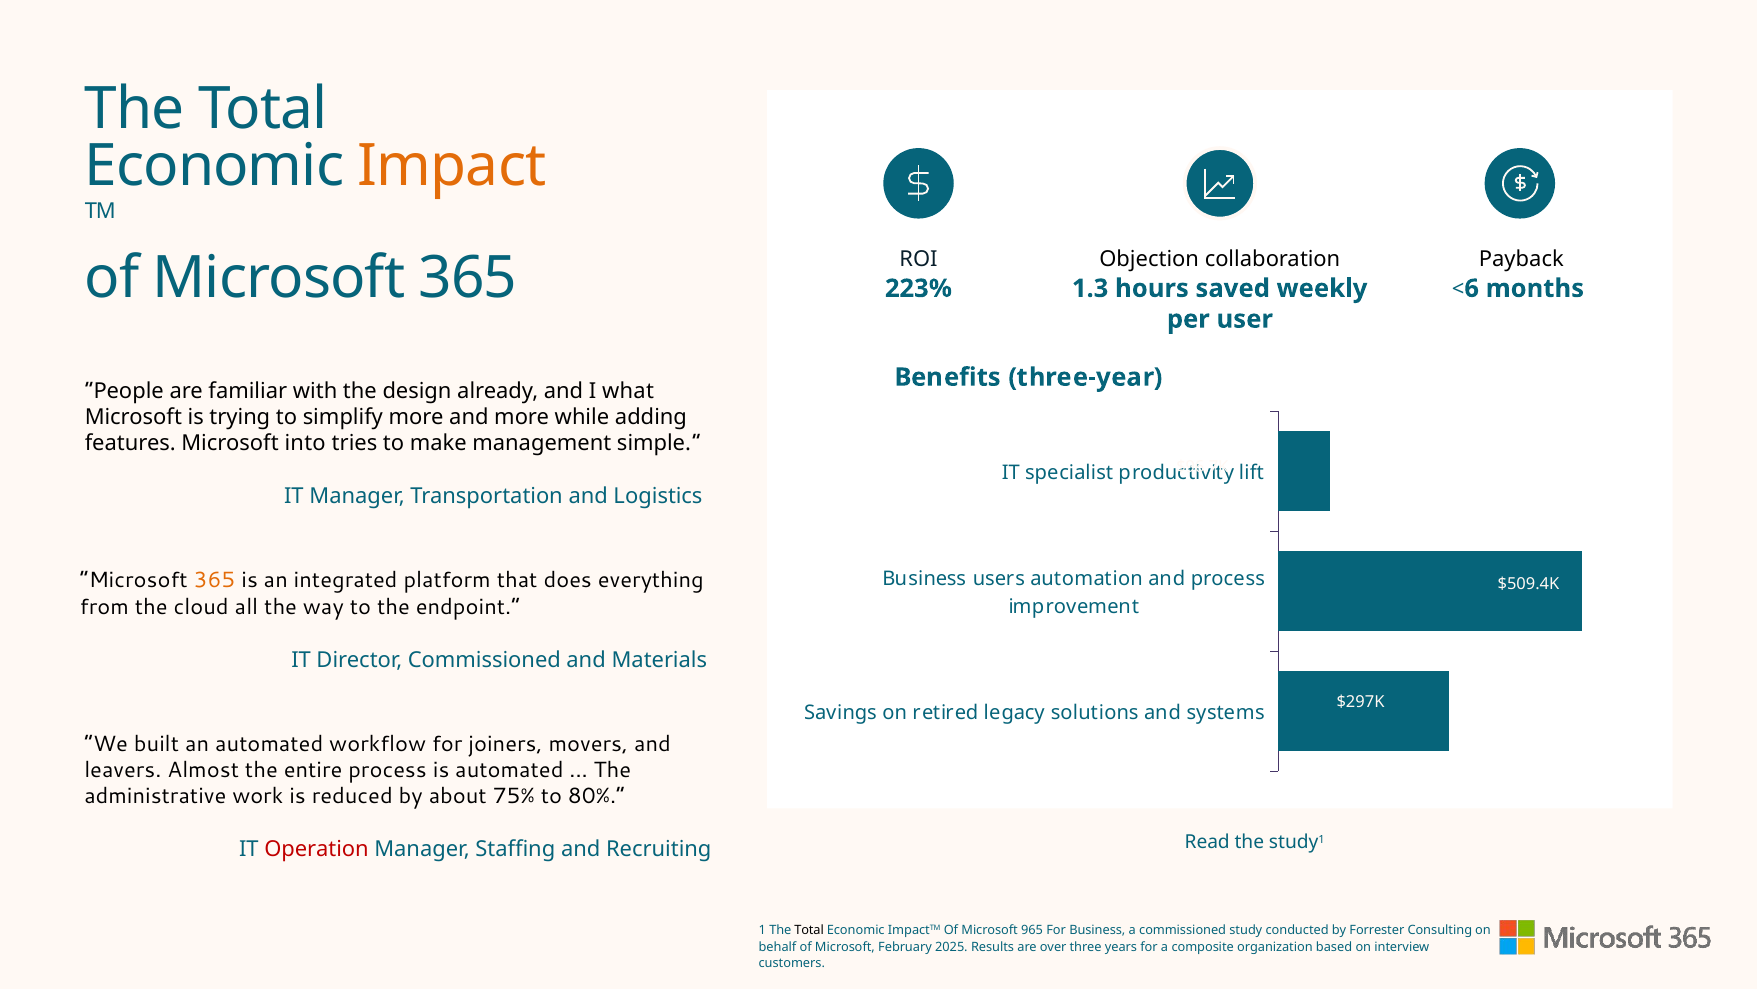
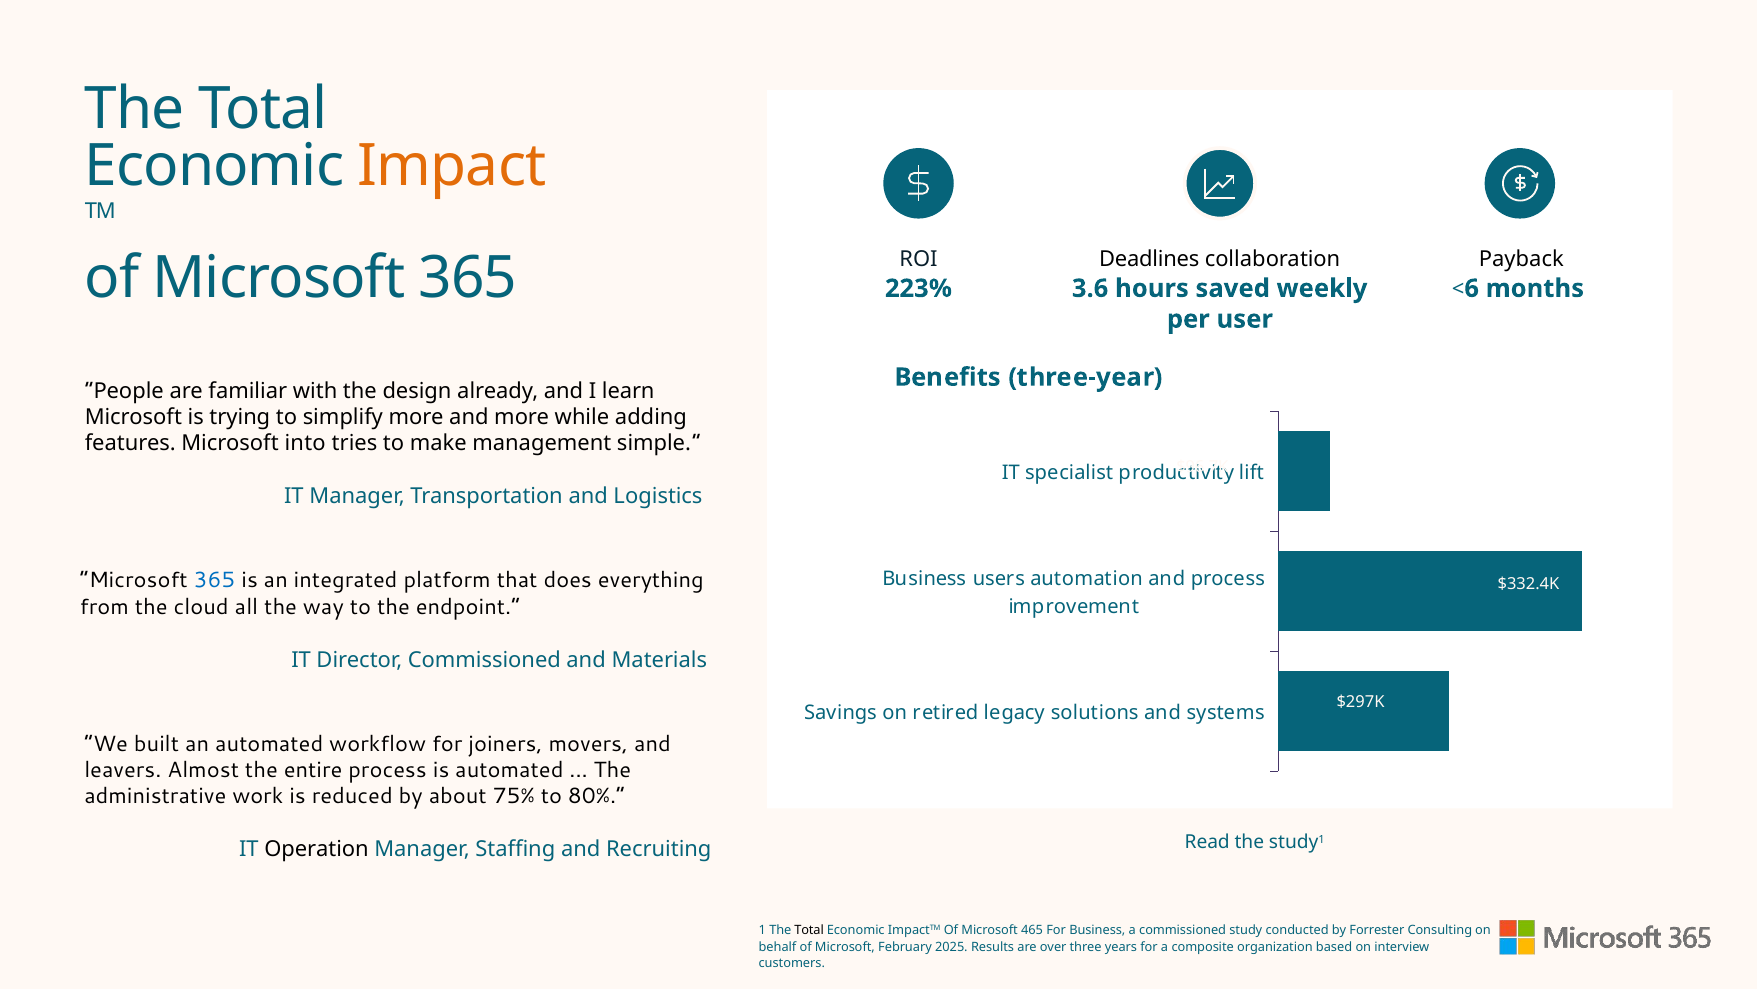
Objection: Objection -> Deadlines
1.3: 1.3 -> 3.6
what: what -> learn
365 at (214, 580) colour: orange -> blue
$509.4K: $509.4K -> $332.4K
Operation colour: red -> black
965: 965 -> 465
